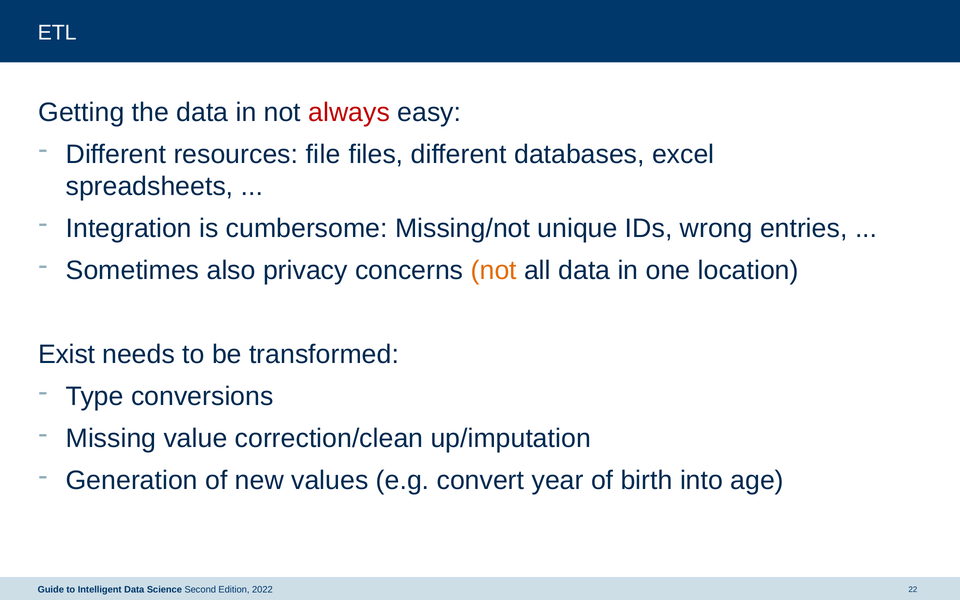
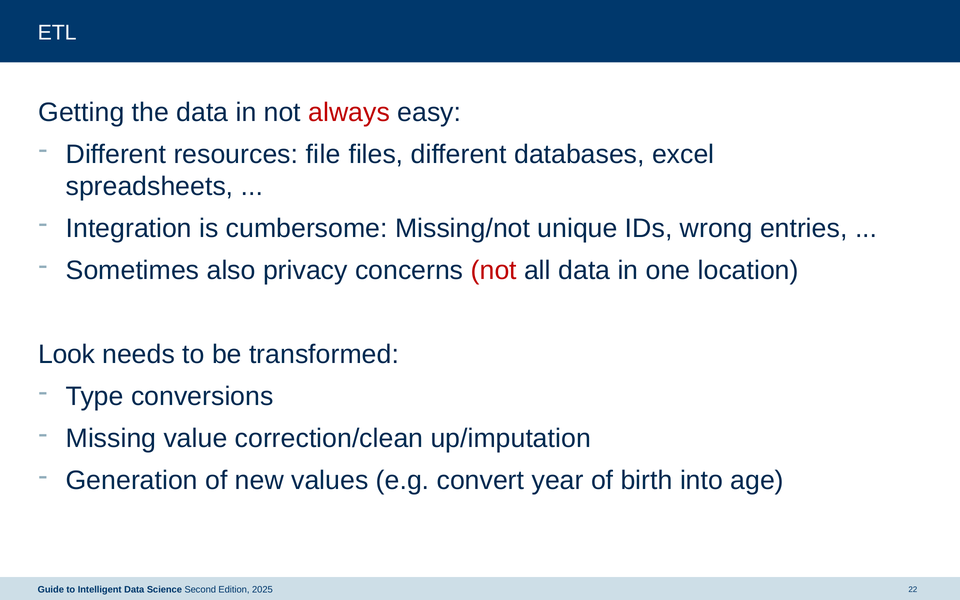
not at (494, 270) colour: orange -> red
Exist: Exist -> Look
2022: 2022 -> 2025
